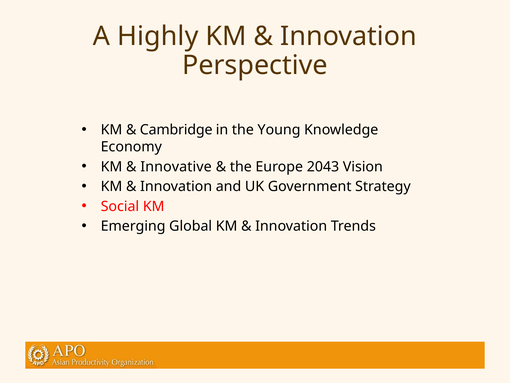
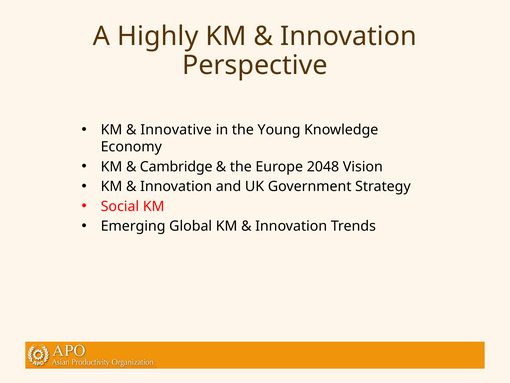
Cambridge: Cambridge -> Innovative
Innovative: Innovative -> Cambridge
2043: 2043 -> 2048
